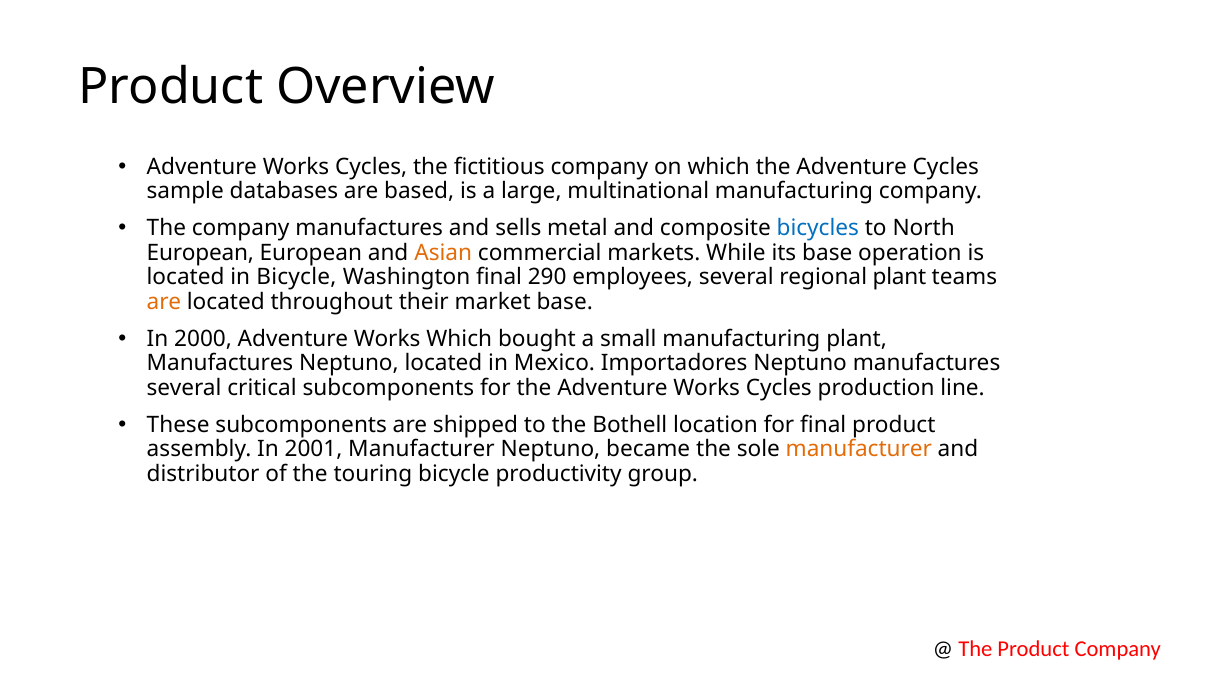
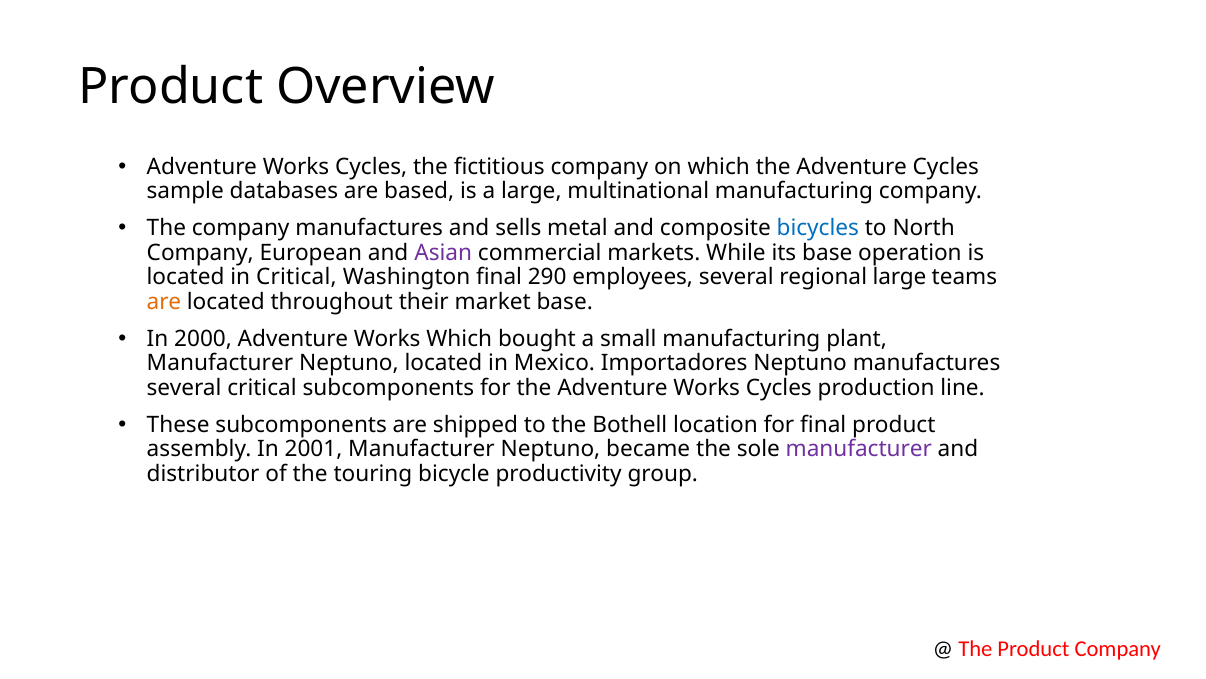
European at (200, 253): European -> Company
Asian colour: orange -> purple
in Bicycle: Bicycle -> Critical
regional plant: plant -> large
Manufactures at (220, 363): Manufactures -> Manufacturer
manufacturer at (859, 449) colour: orange -> purple
